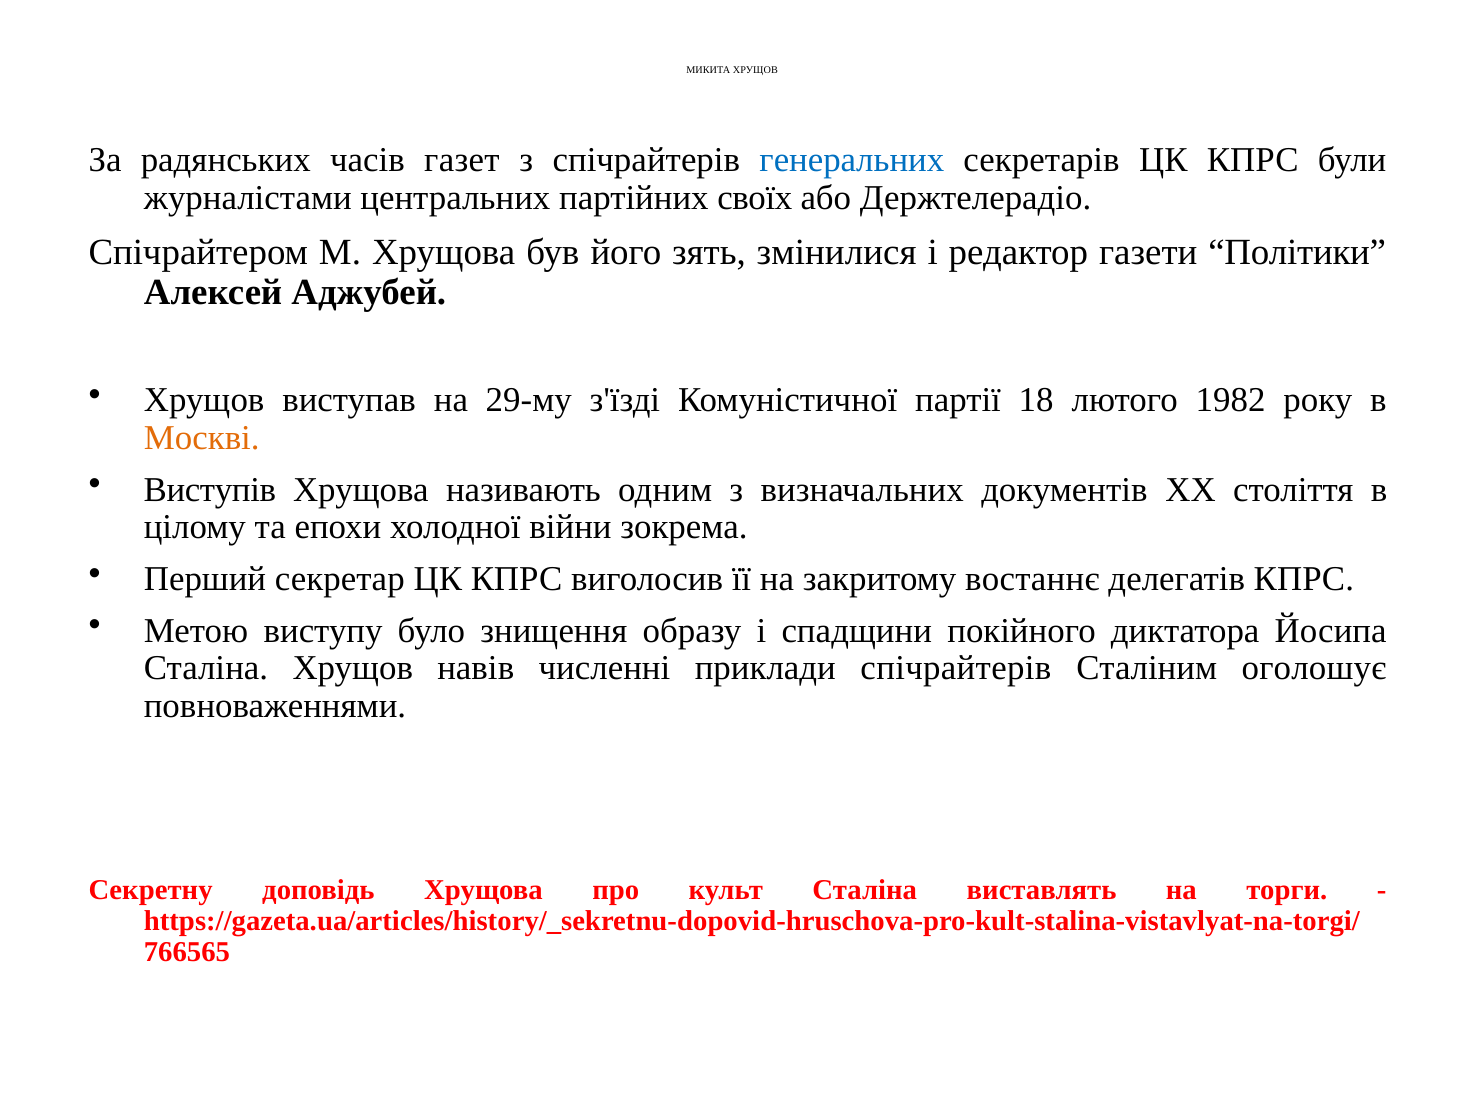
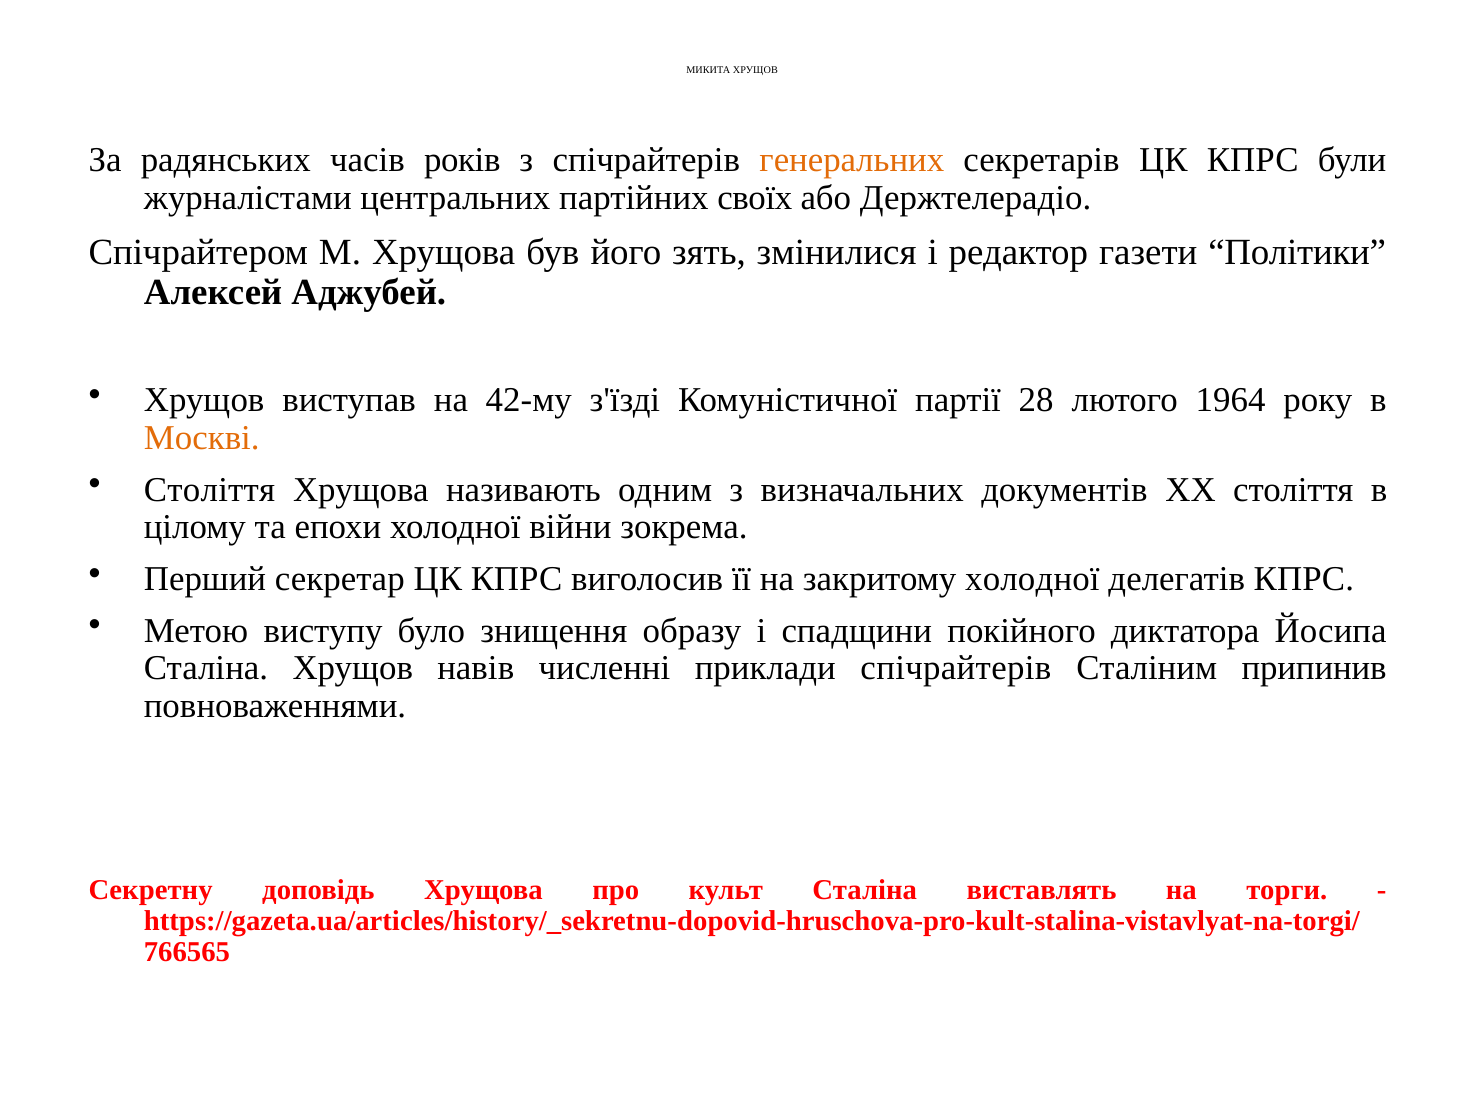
газет: газет -> років
генеральних colour: blue -> orange
29-му: 29-му -> 42-му
18: 18 -> 28
1982: 1982 -> 1964
Виступів at (210, 490): Виступів -> Століття
закритому востаннє: востаннє -> холодної
оголошує: оголошує -> припинив
